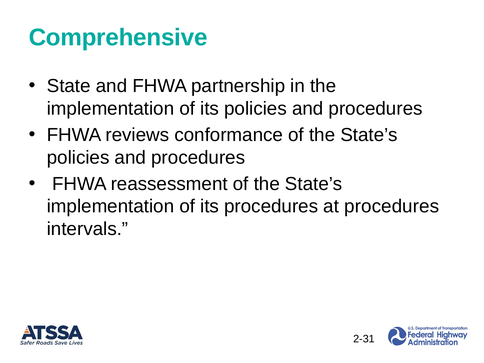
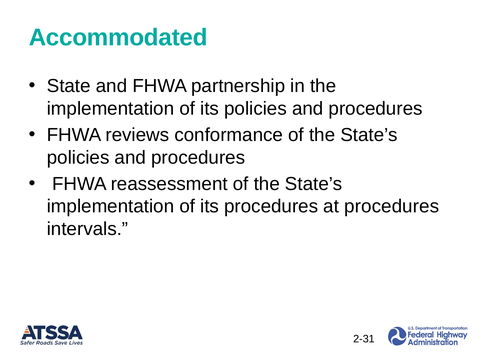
Comprehensive: Comprehensive -> Accommodated
